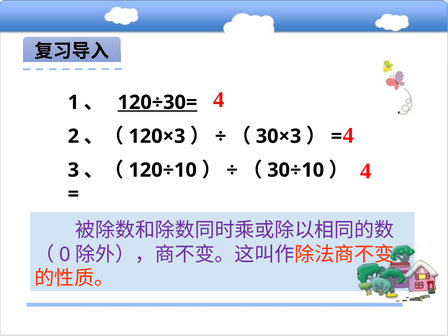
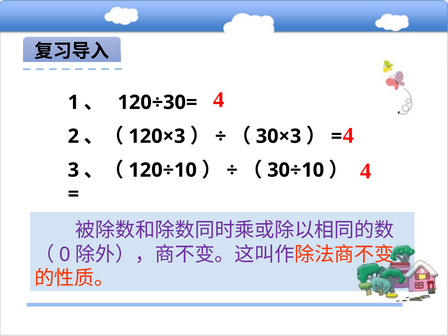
120÷30= underline: present -> none
